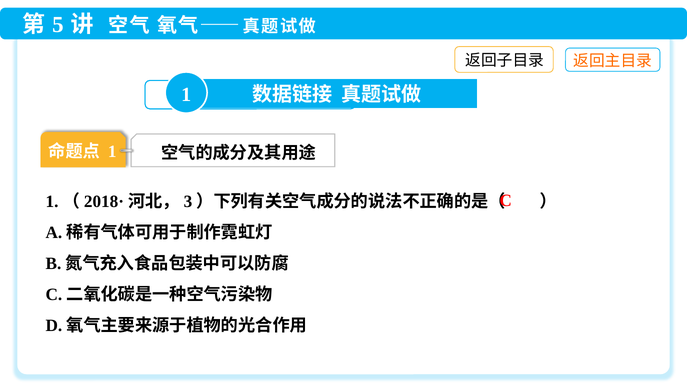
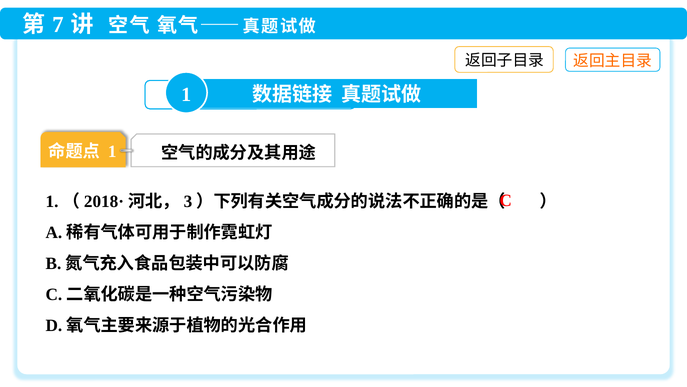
5: 5 -> 7
